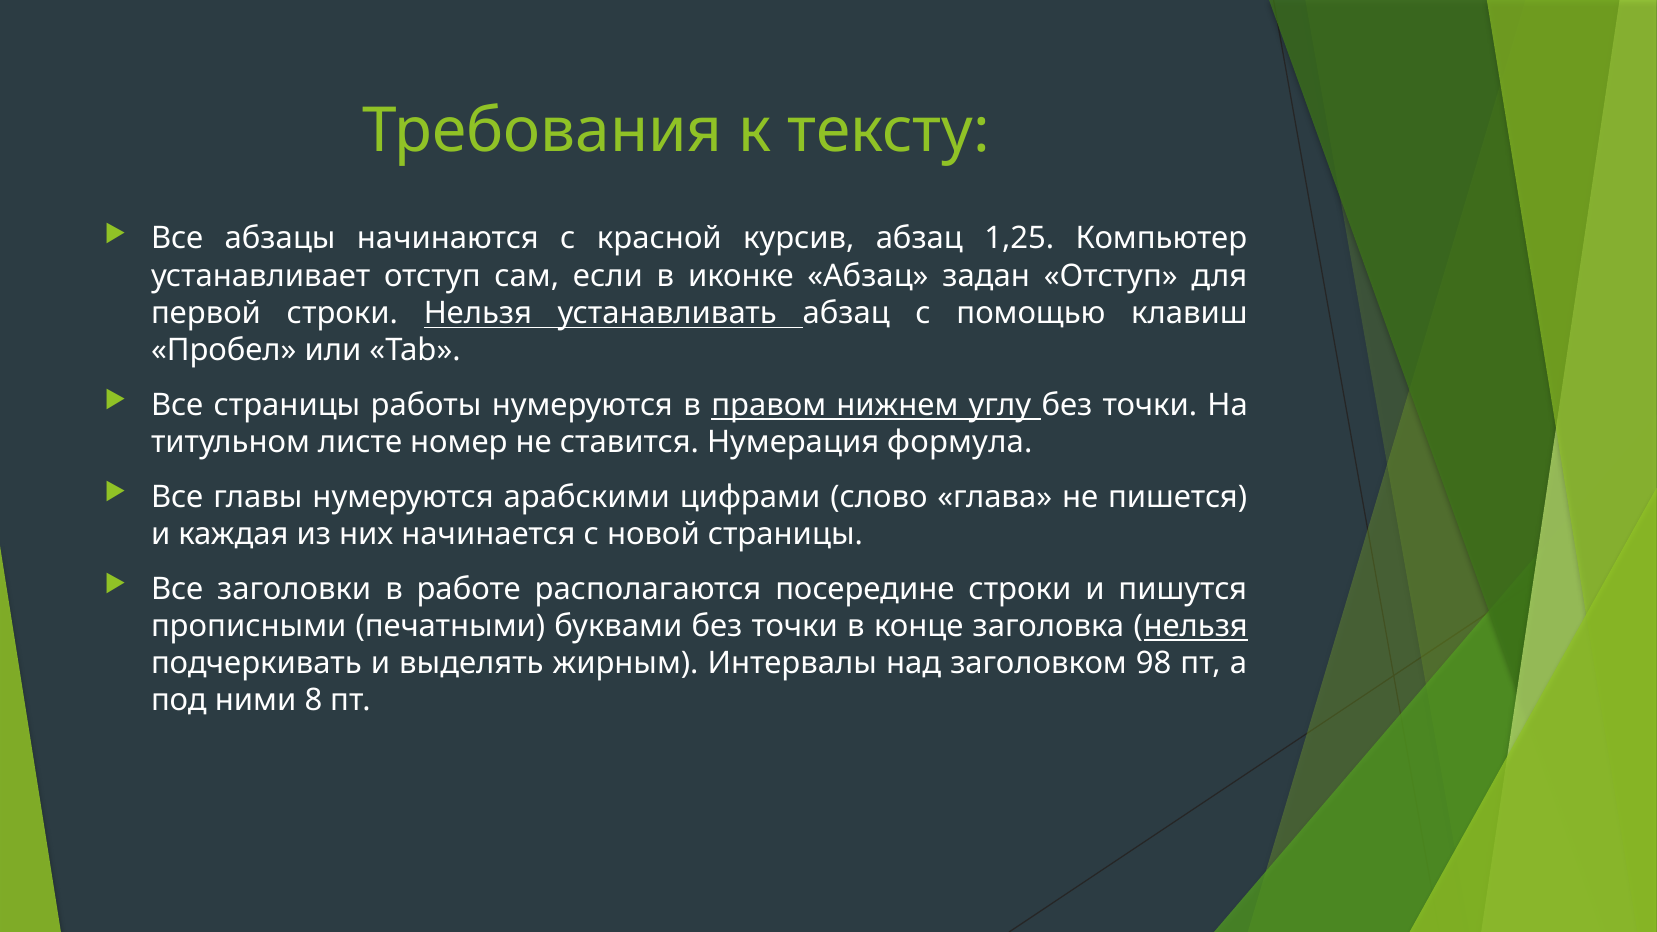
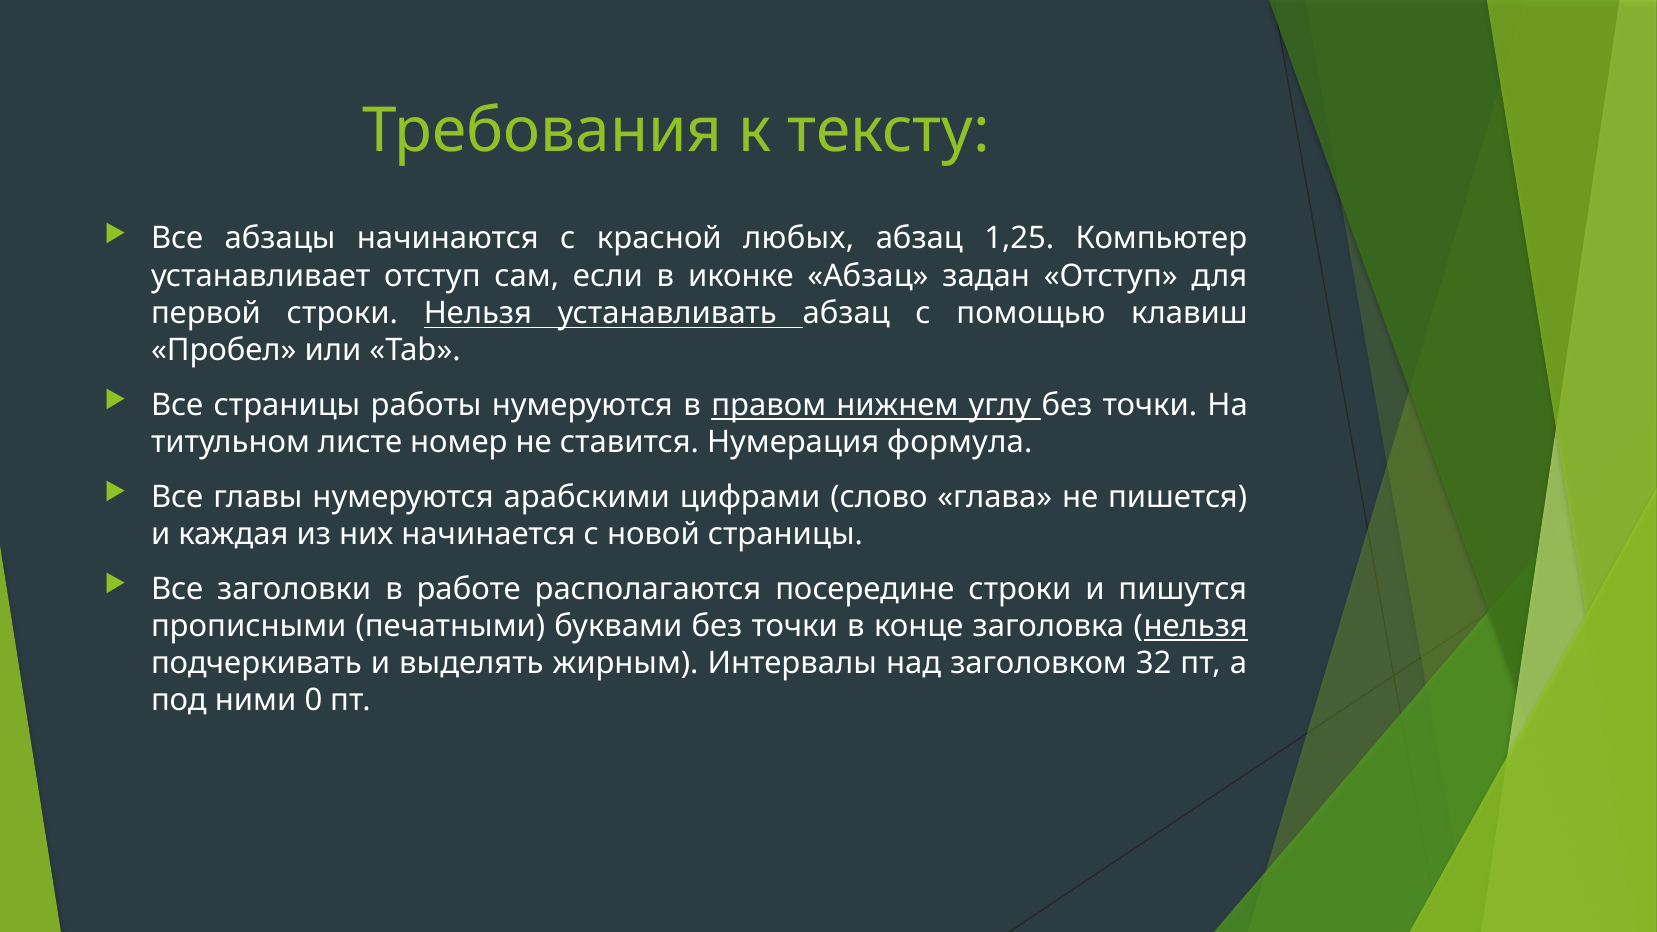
курсив: курсив -> любых
98: 98 -> 32
8: 8 -> 0
